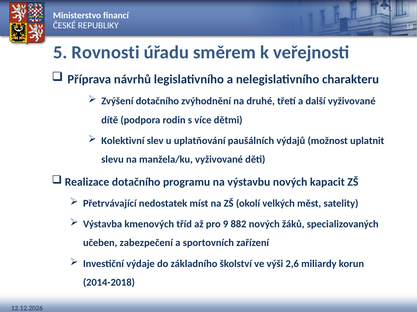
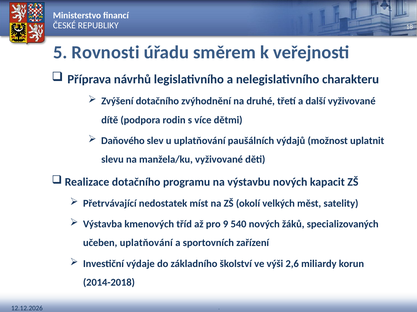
Kolektivní: Kolektivní -> Daňového
882: 882 -> 540
učeben zabezpečení: zabezpečení -> uplatňování
